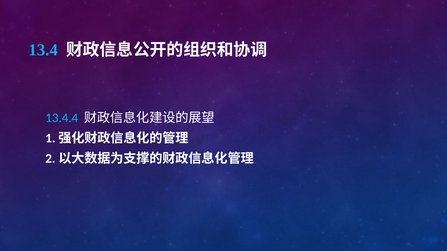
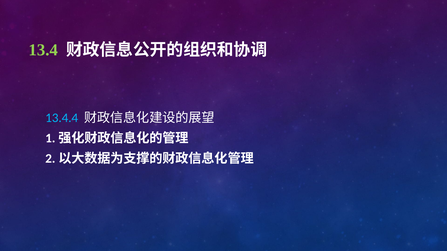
13.4 colour: light blue -> light green
